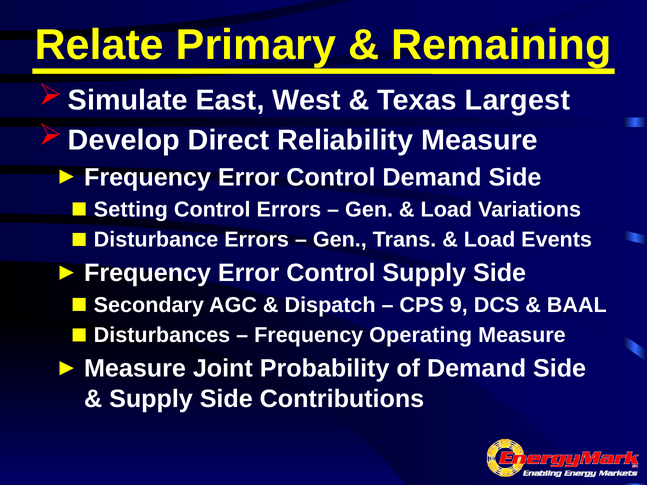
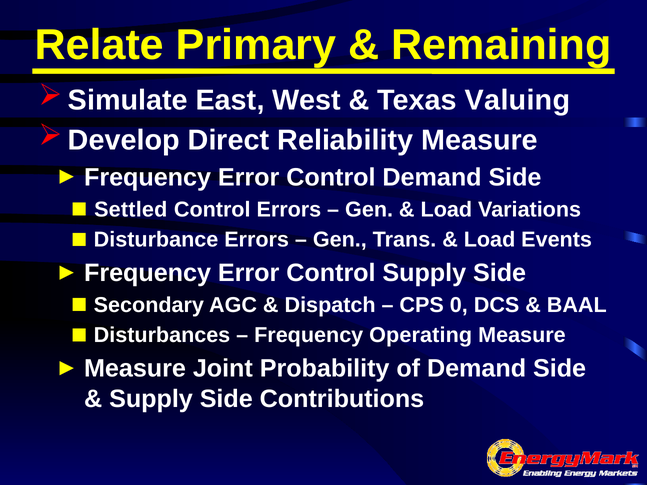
Largest: Largest -> Valuing
Setting: Setting -> Settled
9: 9 -> 0
